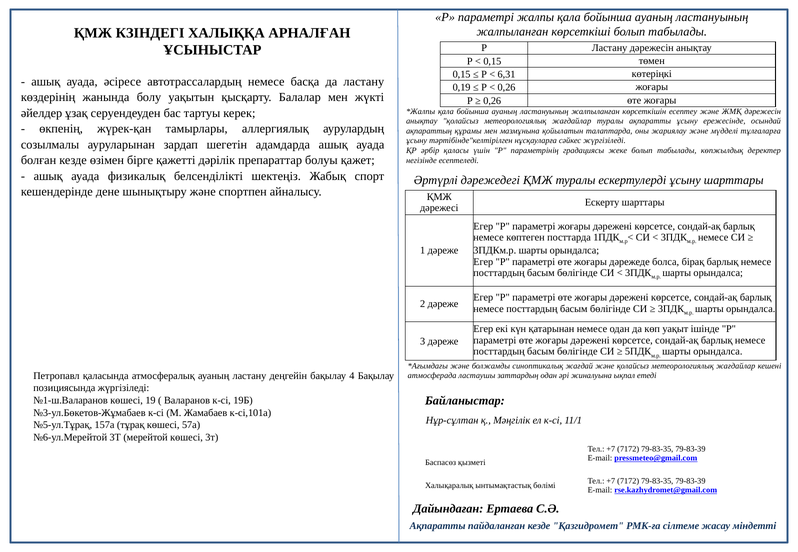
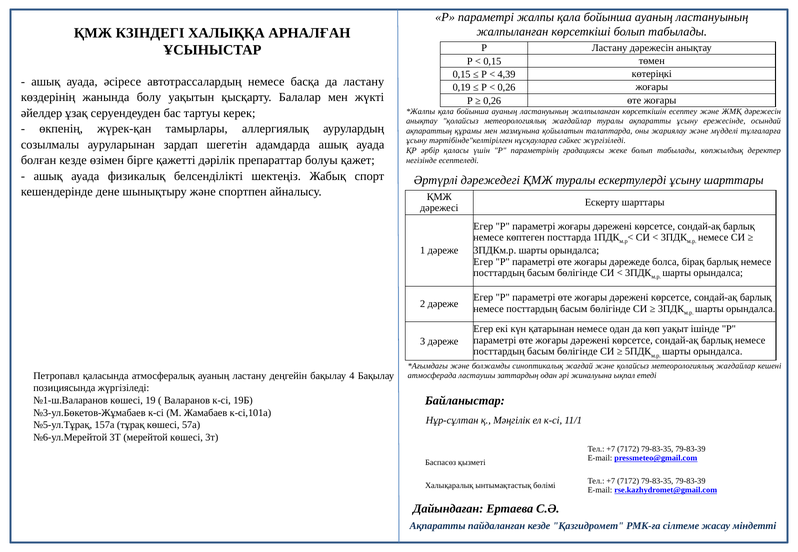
6,31: 6,31 -> 4,39
